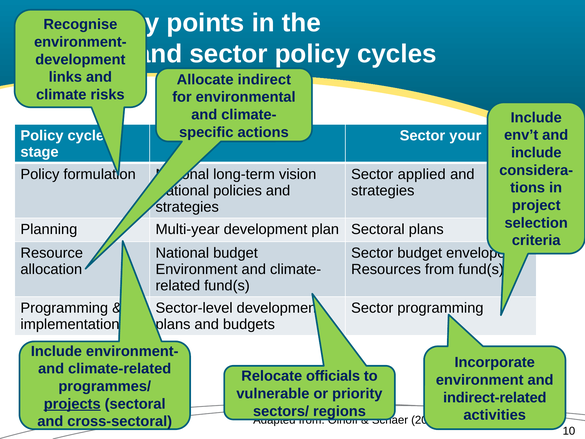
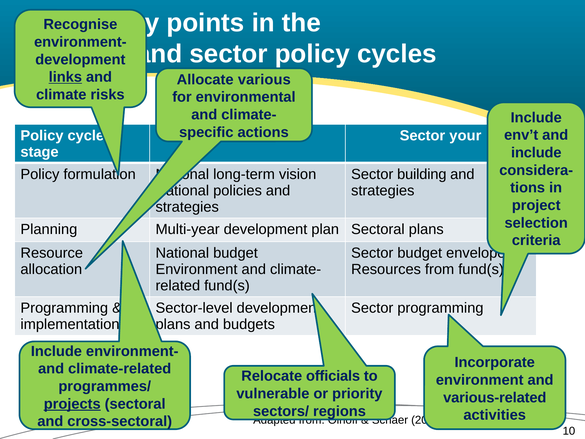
links underline: none -> present
indirect: indirect -> various
applied: applied -> building
indirect-related: indirect-related -> various-related
